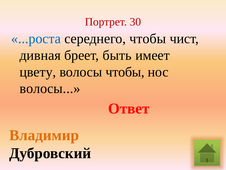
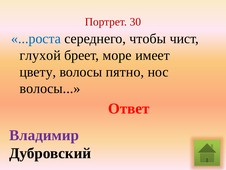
дивная: дивная -> глухой
быть: быть -> море
волосы чтобы: чтобы -> пятно
Владимир colour: orange -> purple
